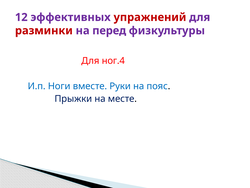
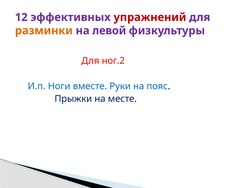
разминки colour: red -> orange
перед: перед -> левой
ног.4: ног.4 -> ног.2
